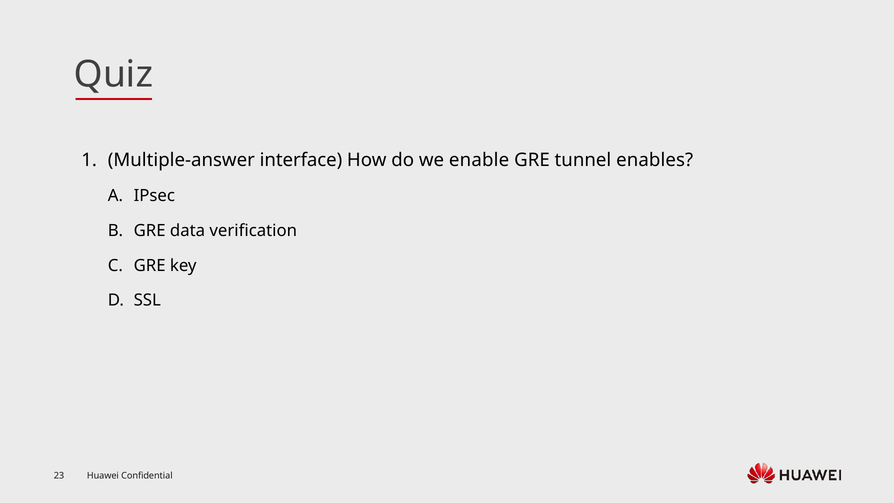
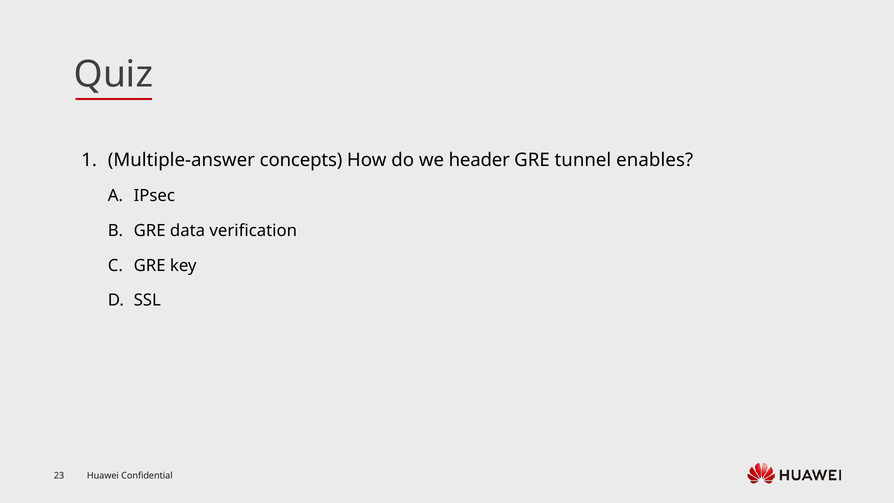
interface: interface -> concepts
enable: enable -> header
